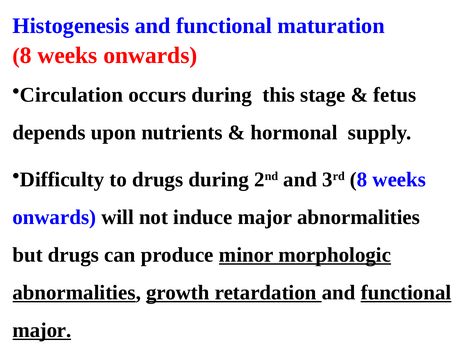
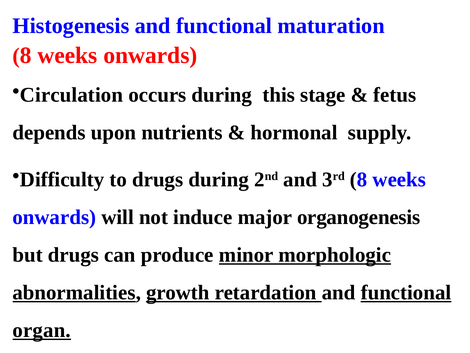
major abnormalities: abnormalities -> organogenesis
major at (42, 330): major -> organ
